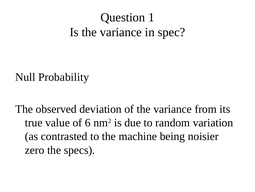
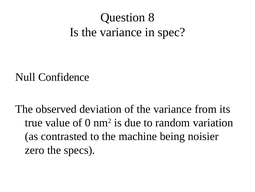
1: 1 -> 8
Probability: Probability -> Confidence
6: 6 -> 0
